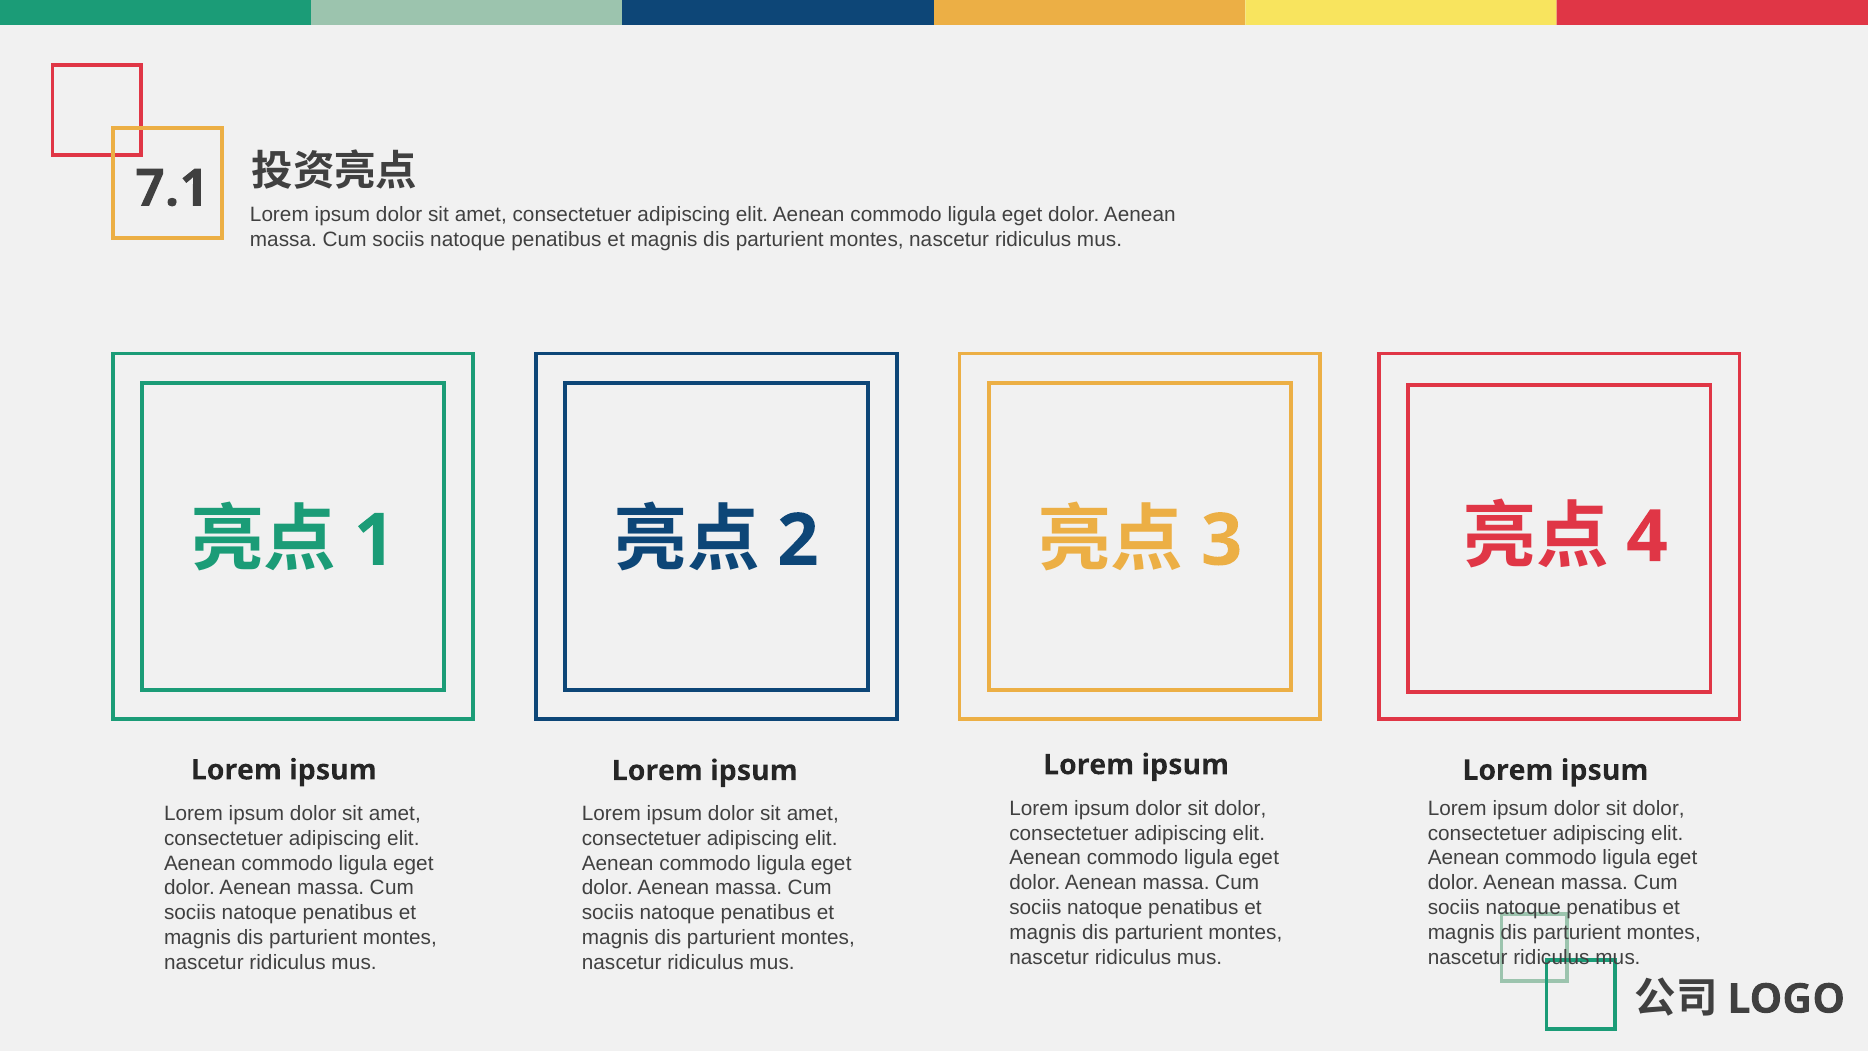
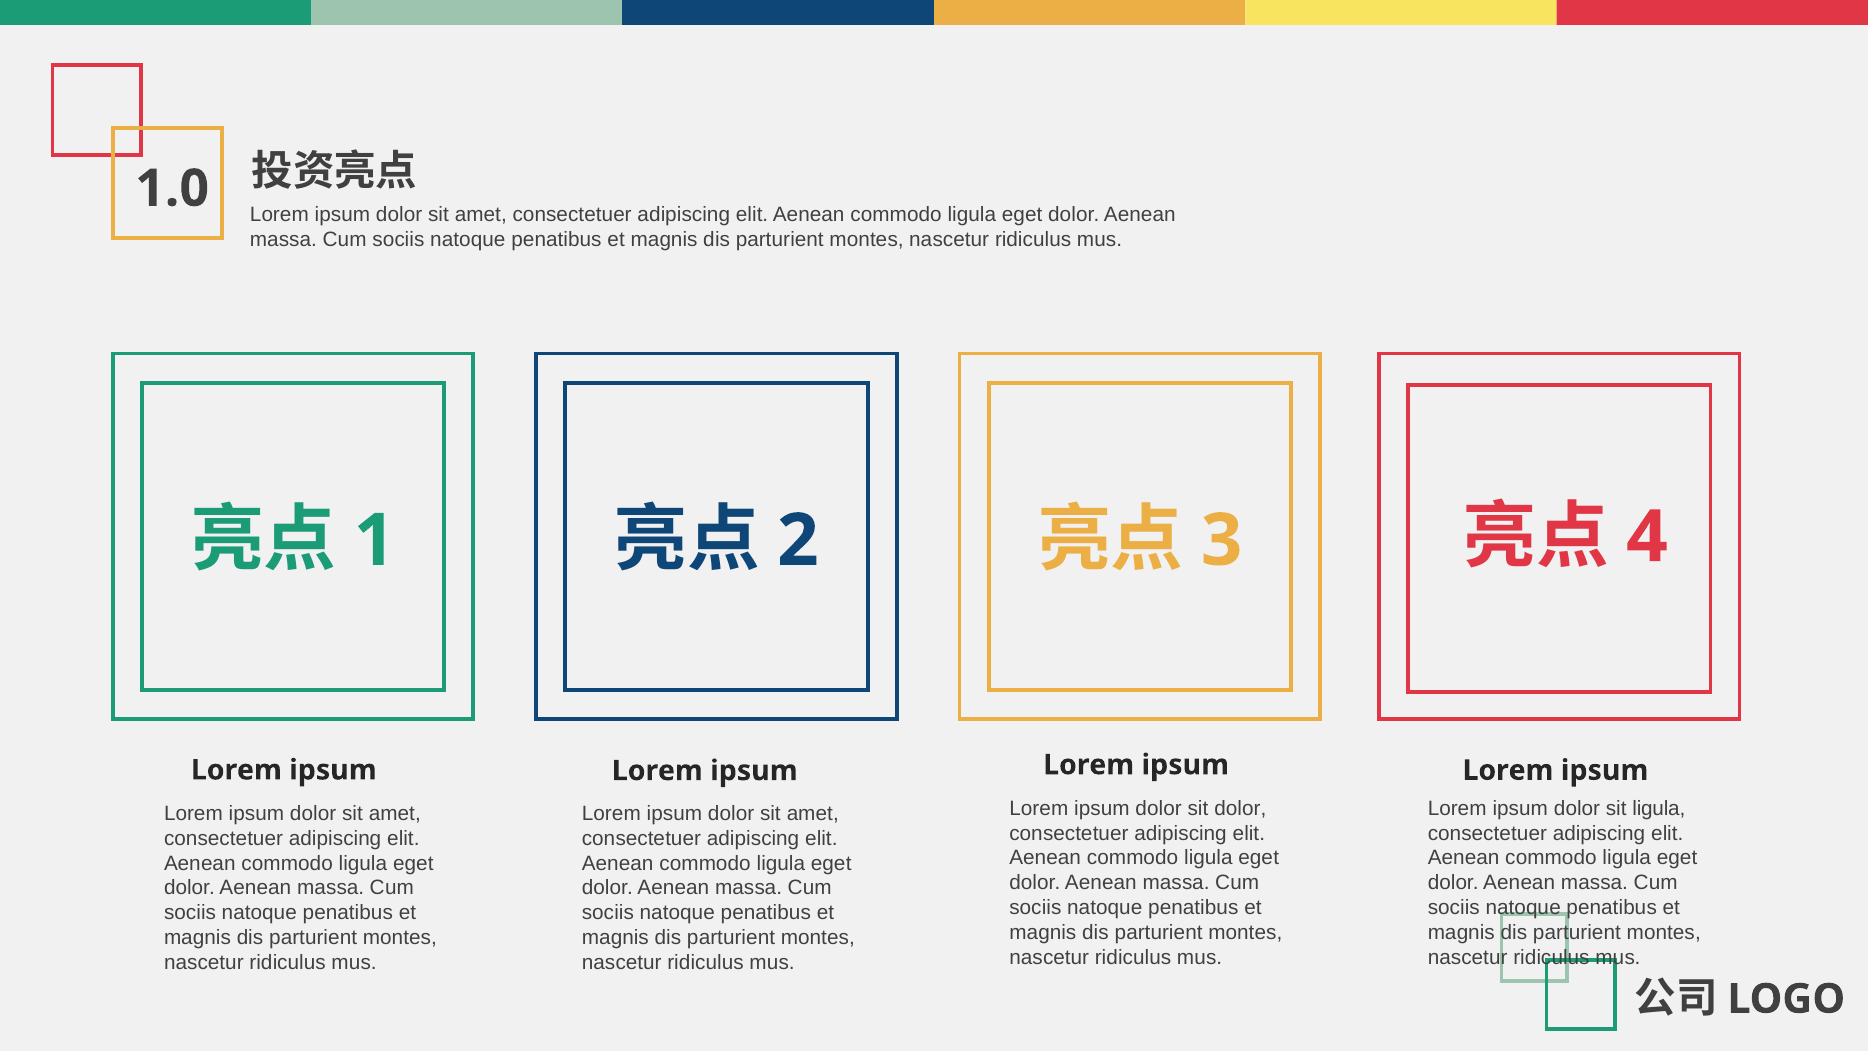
7.1: 7.1 -> 1.0
dolor at (1659, 808): dolor -> ligula
